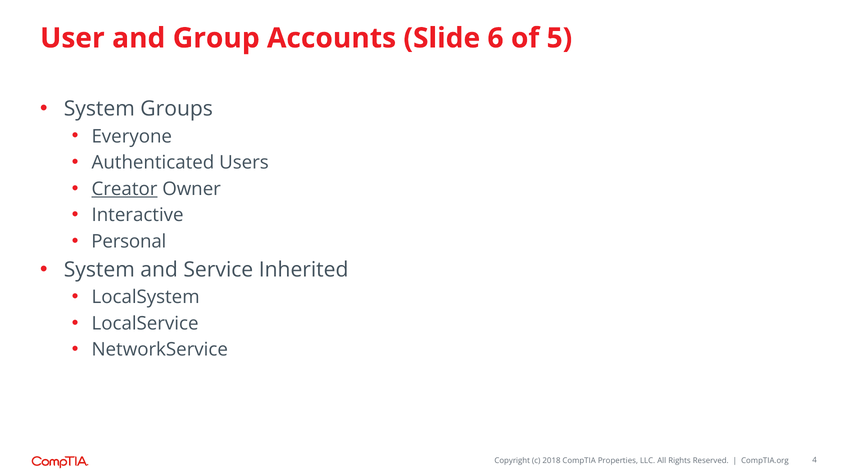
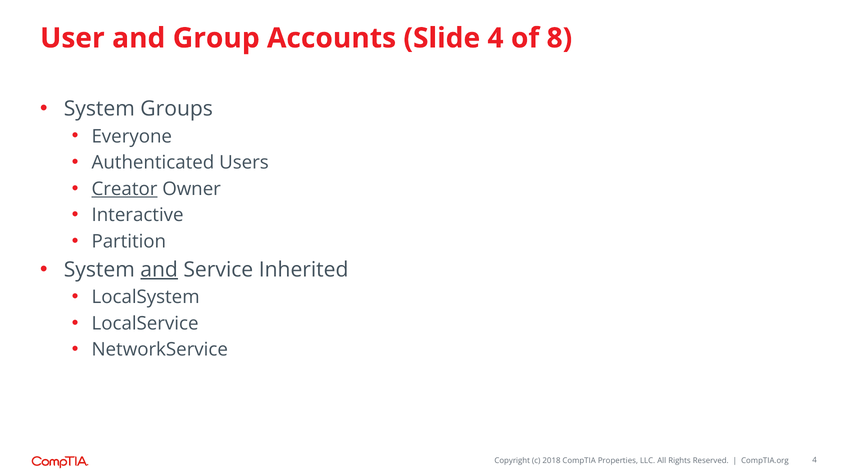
Slide 6: 6 -> 4
5: 5 -> 8
Personal: Personal -> Partition
and at (159, 270) underline: none -> present
